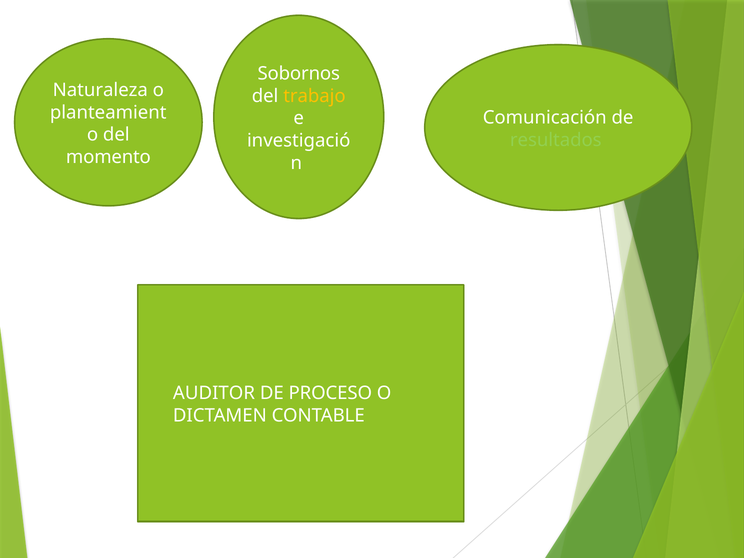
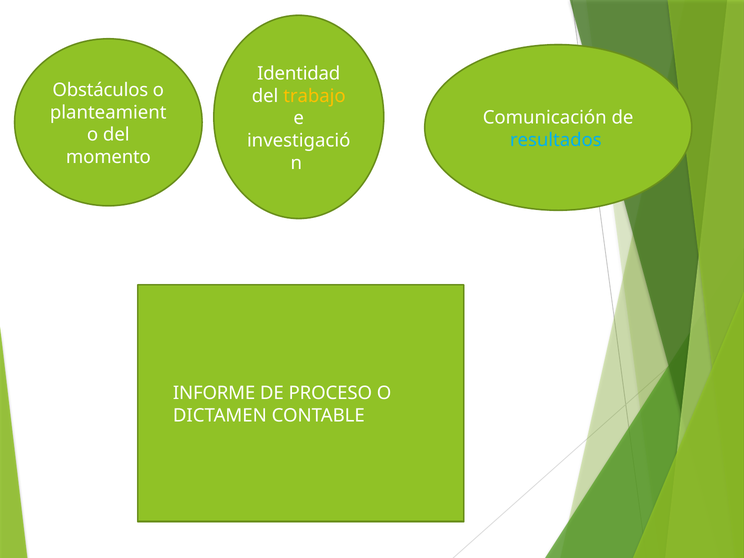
Sobornos: Sobornos -> Identidad
Naturaleza: Naturaleza -> Obstáculos
resultados colour: light green -> light blue
AUDITOR: AUDITOR -> INFORME
